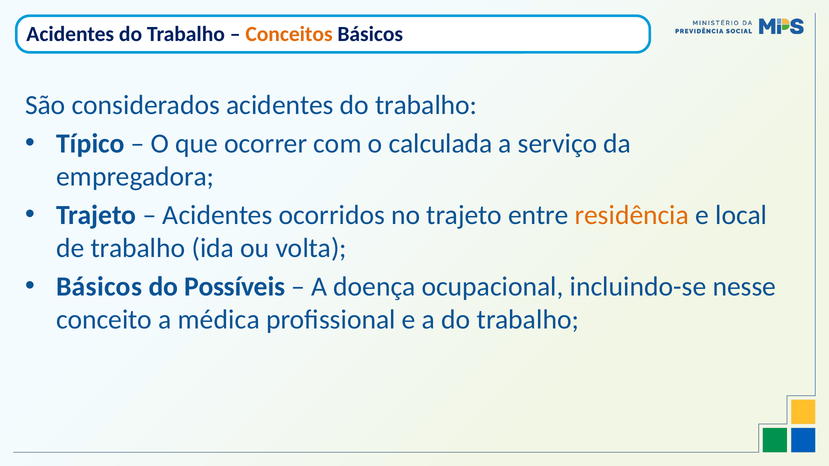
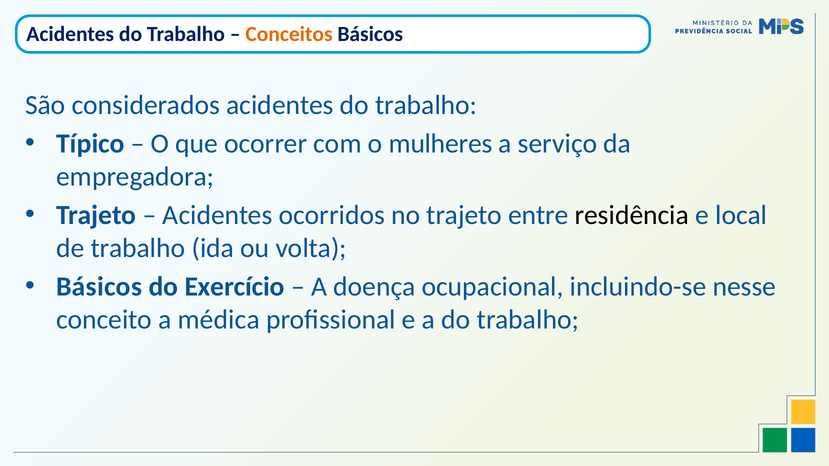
calculada: calculada -> mulheres
residência colour: orange -> black
Possíveis: Possíveis -> Exercício
